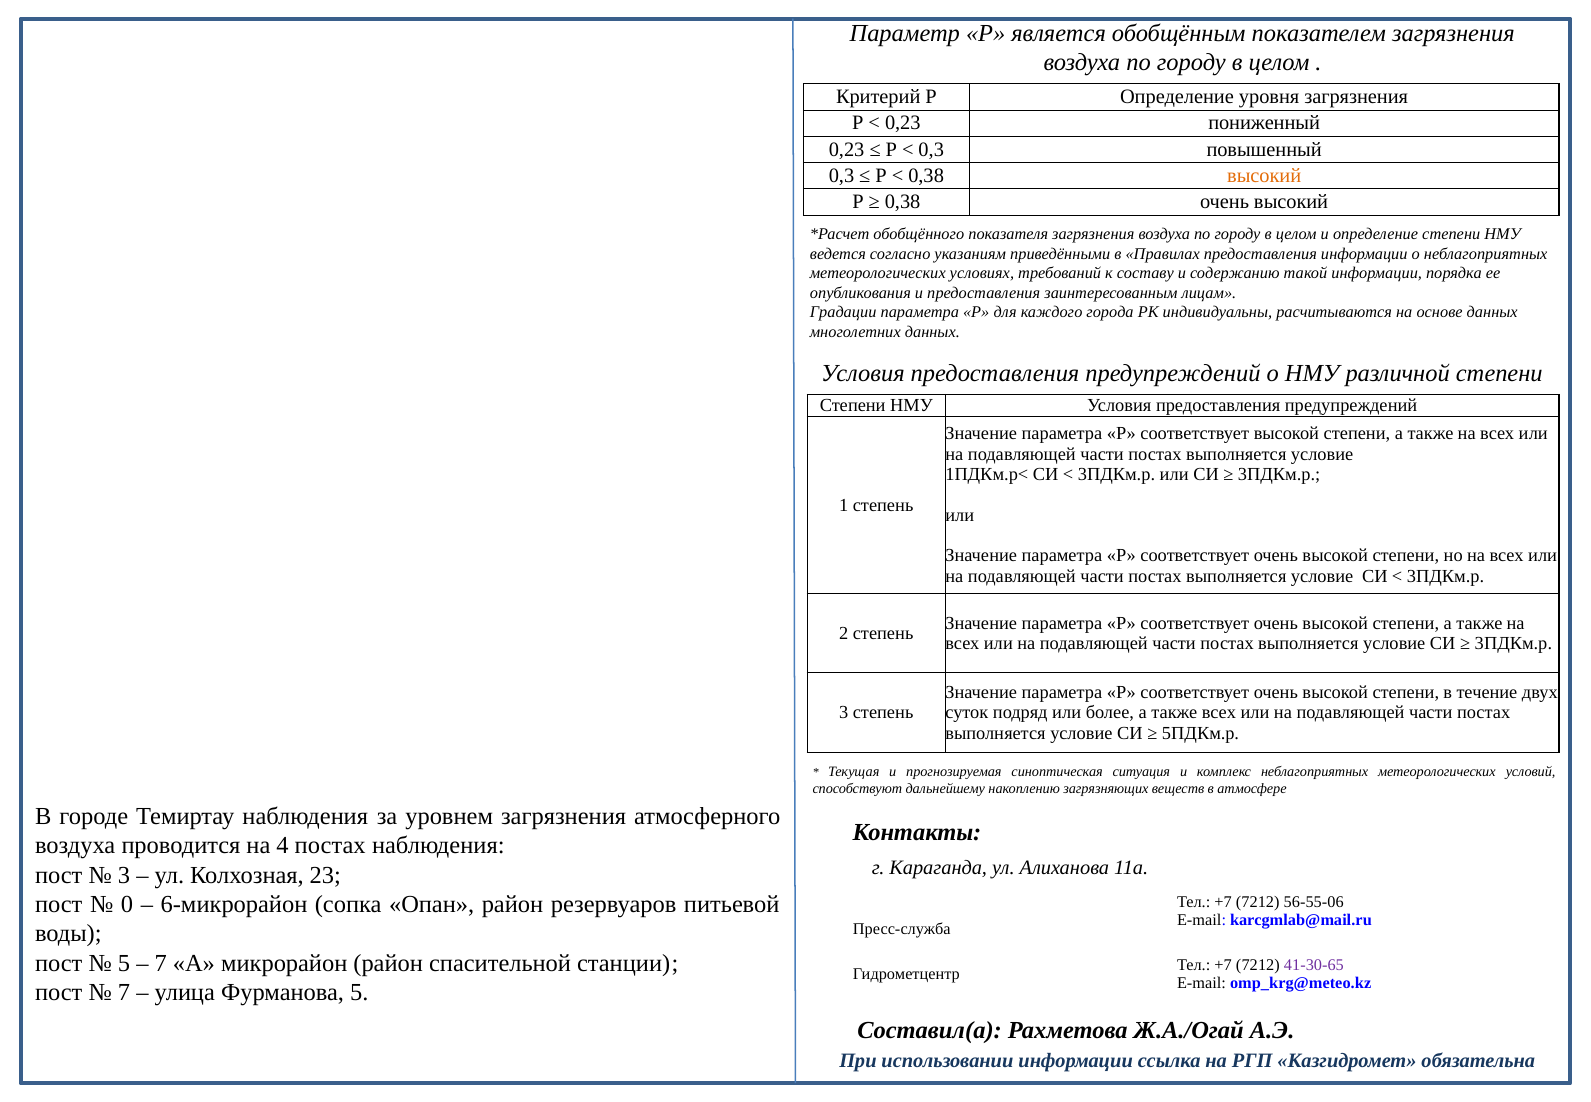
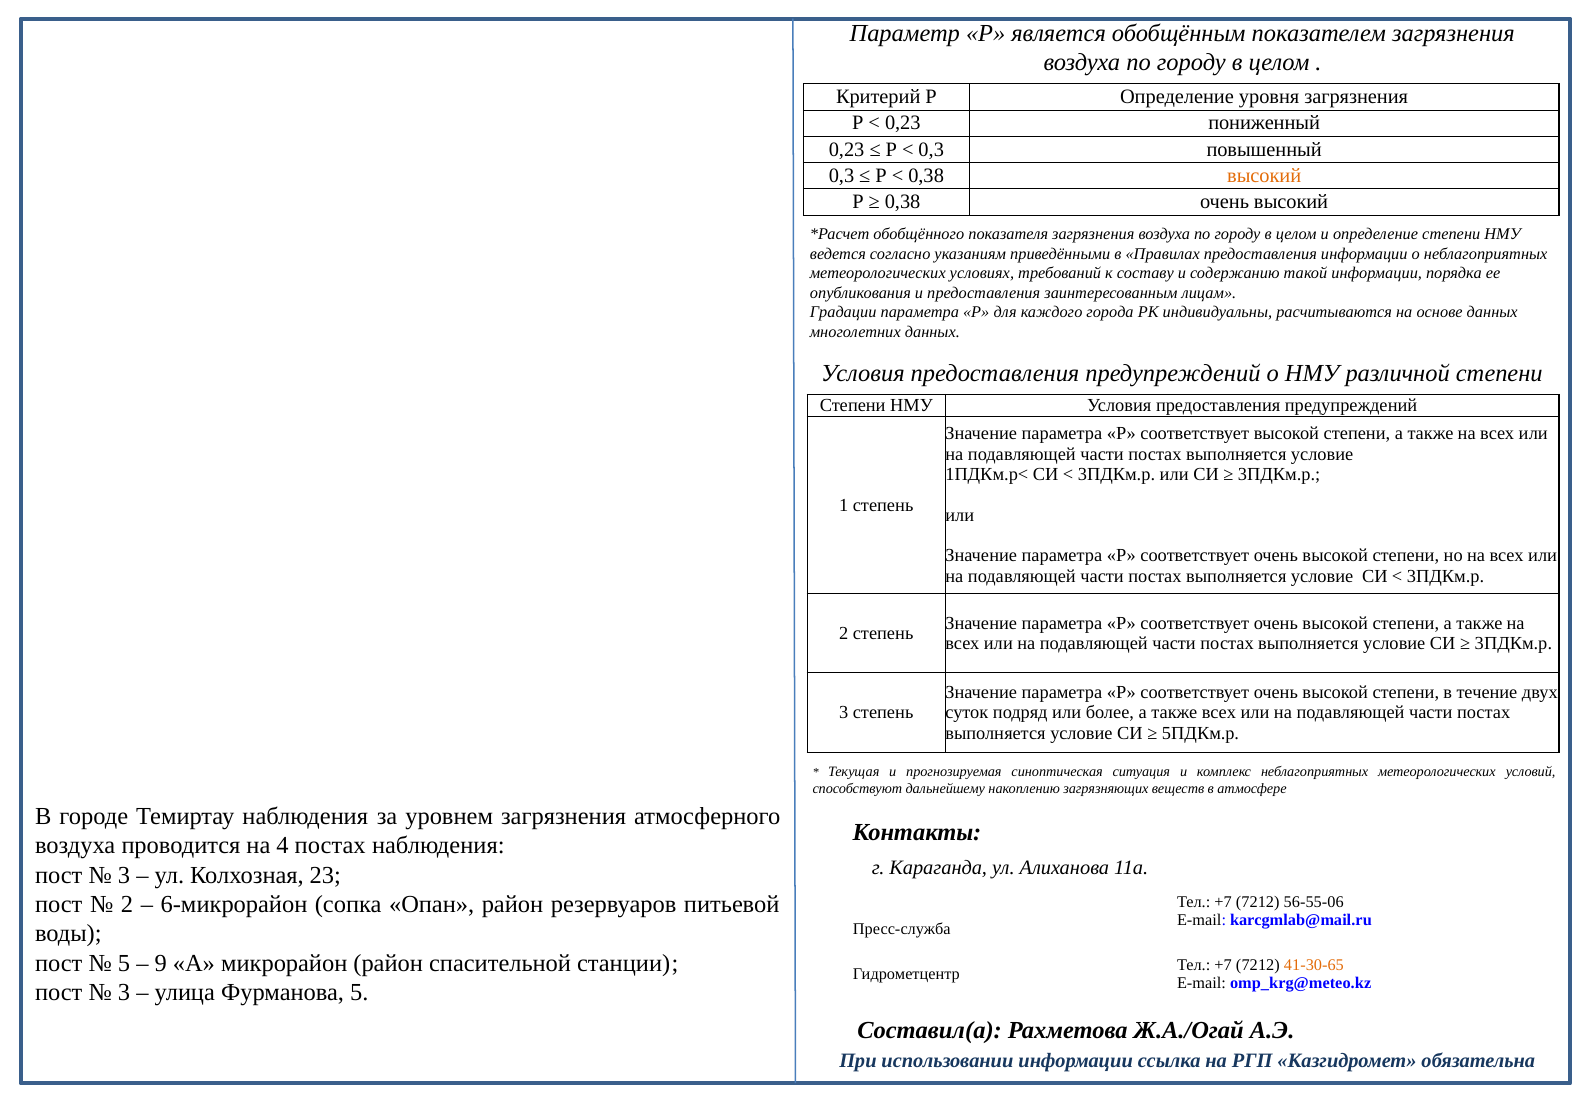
0 at (127, 904): 0 -> 2
7 at (161, 963): 7 -> 9
41-30-65 colour: purple -> orange
7 at (124, 992): 7 -> 3
